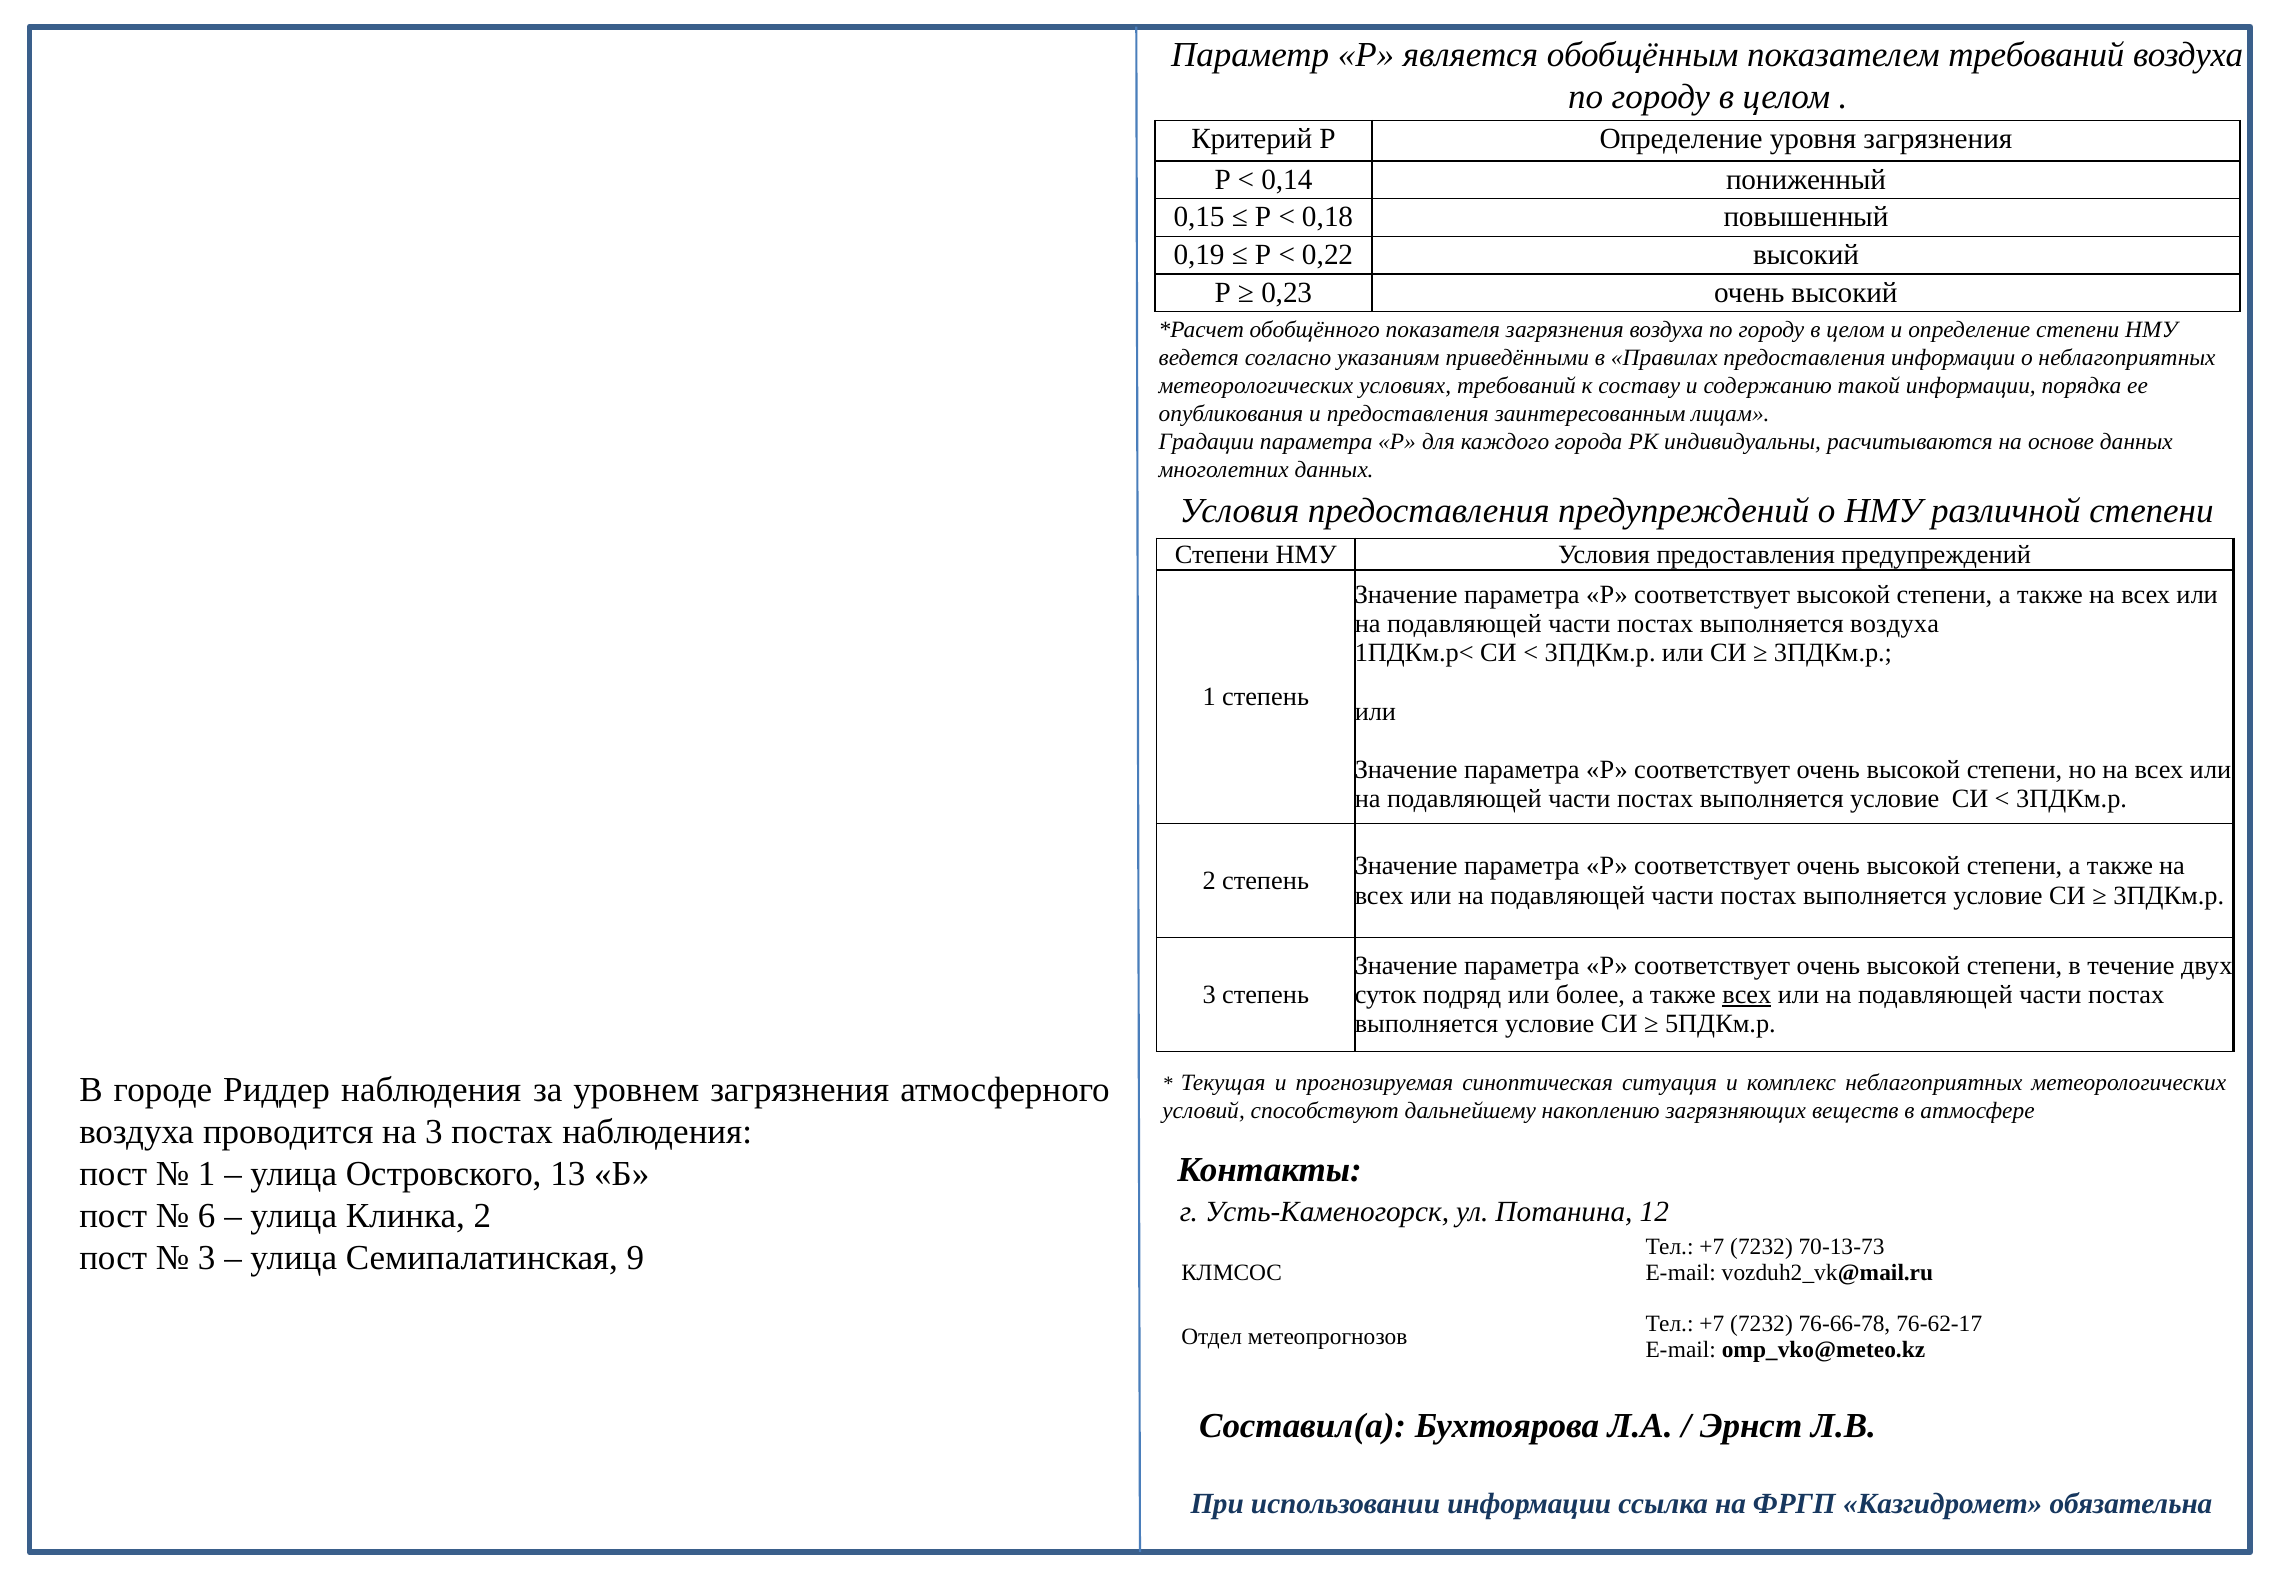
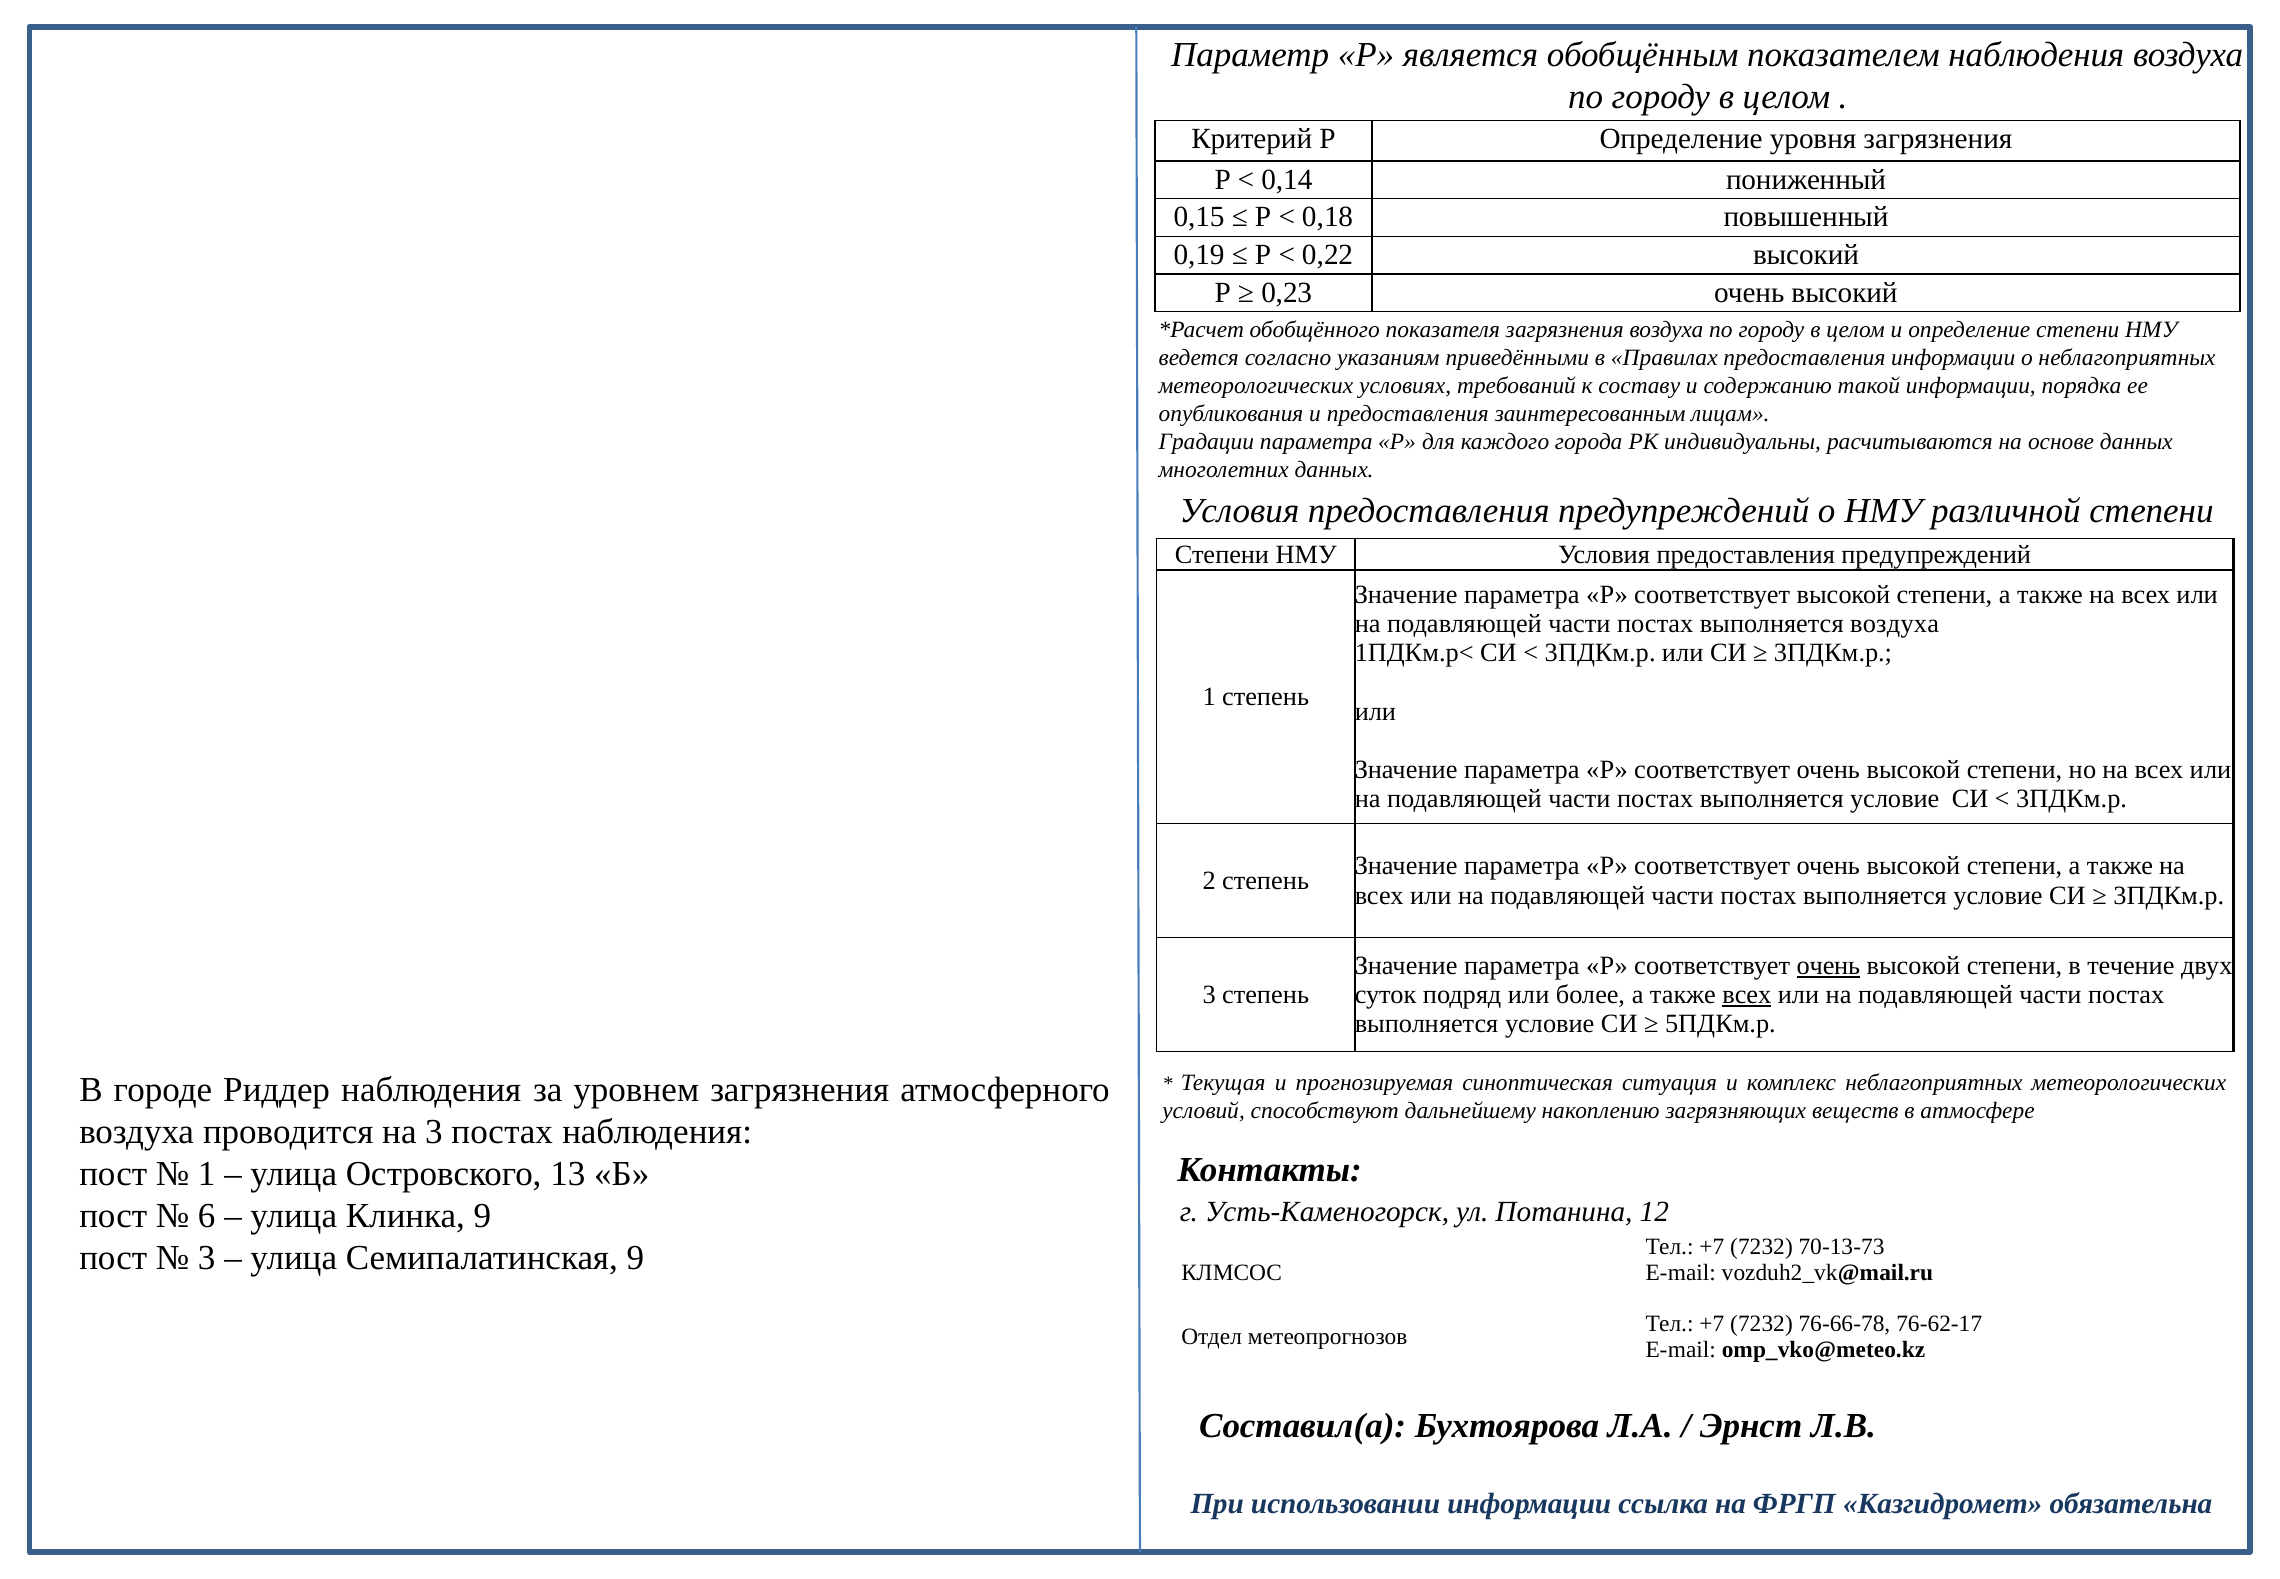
показателем требований: требований -> наблюдения
очень at (1828, 965) underline: none -> present
Клинка 2: 2 -> 9
